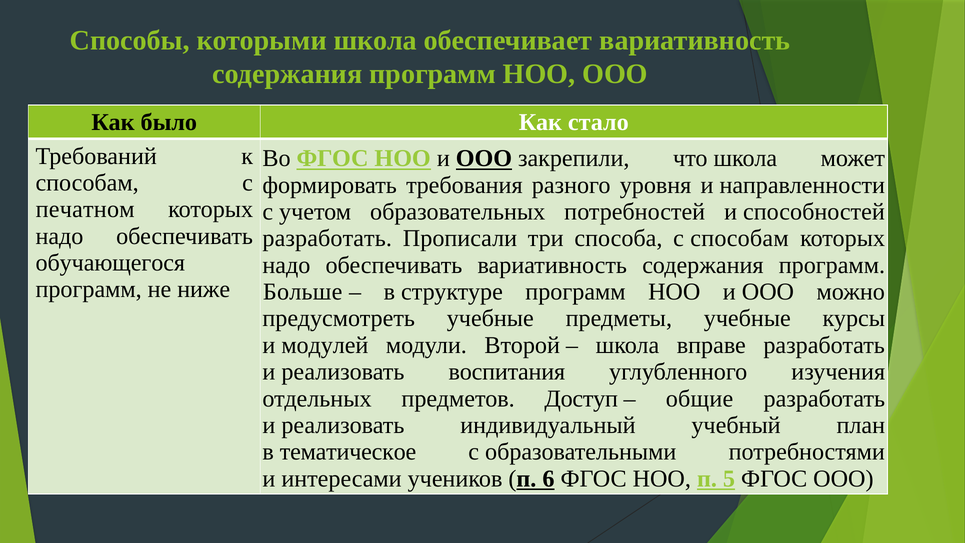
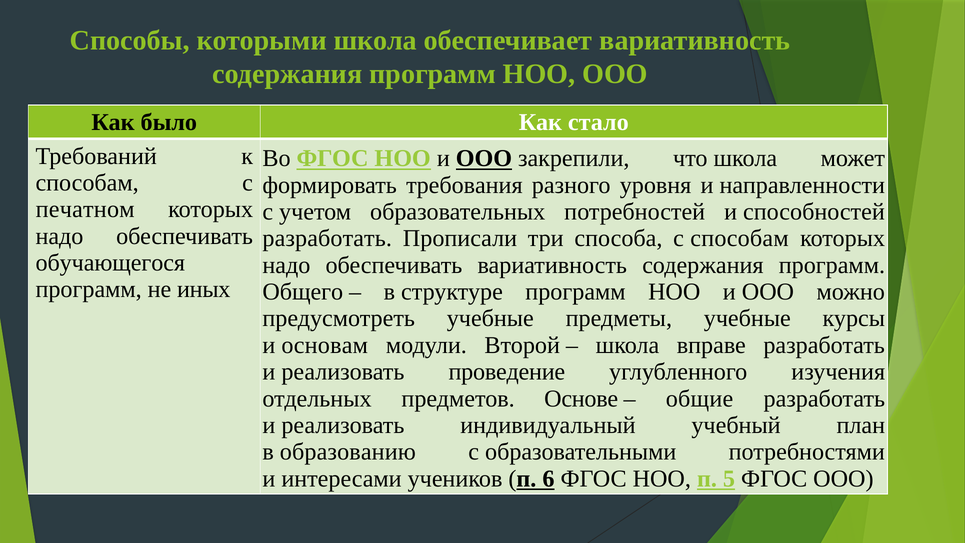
ниже: ниже -> иных
Больше: Больше -> Общего
модулей: модулей -> основам
воспитания: воспитания -> проведение
Доступ: Доступ -> Основе
тематическое: тематическое -> образованию
